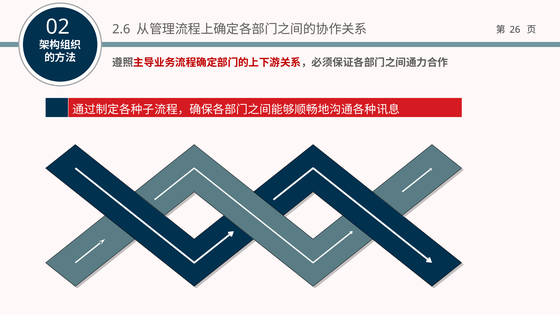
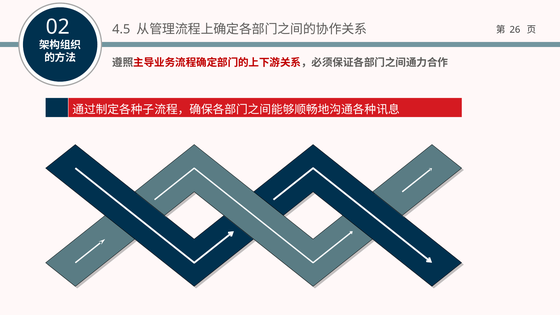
2.6: 2.6 -> 4.5
